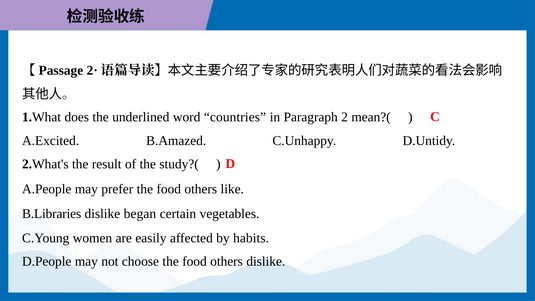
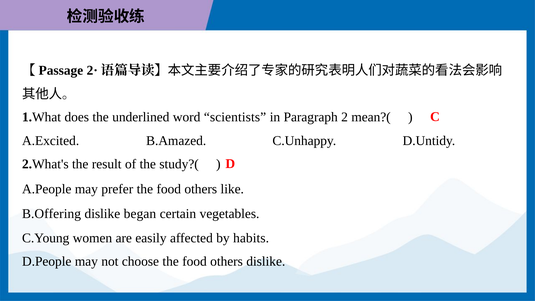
countries: countries -> scientists
B.Libraries: B.Libraries -> B.Offering
